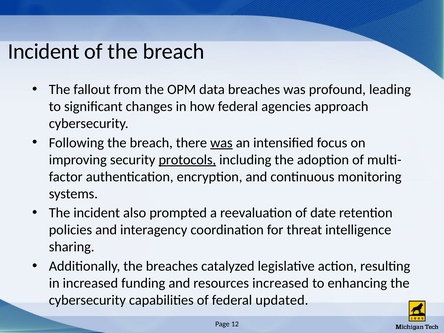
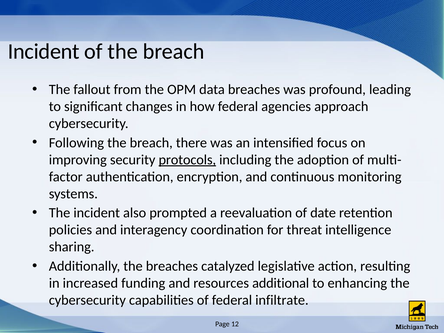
was at (221, 143) underline: present -> none
resources increased: increased -> additional
updated: updated -> infiltrate
